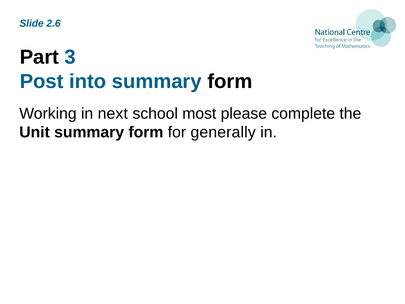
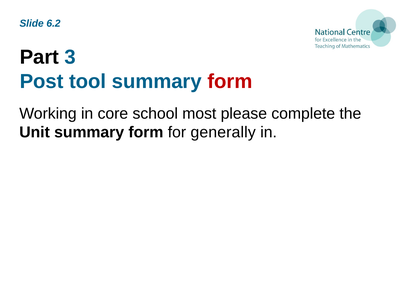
2.6: 2.6 -> 6.2
into: into -> tool
form at (230, 81) colour: black -> red
next: next -> core
